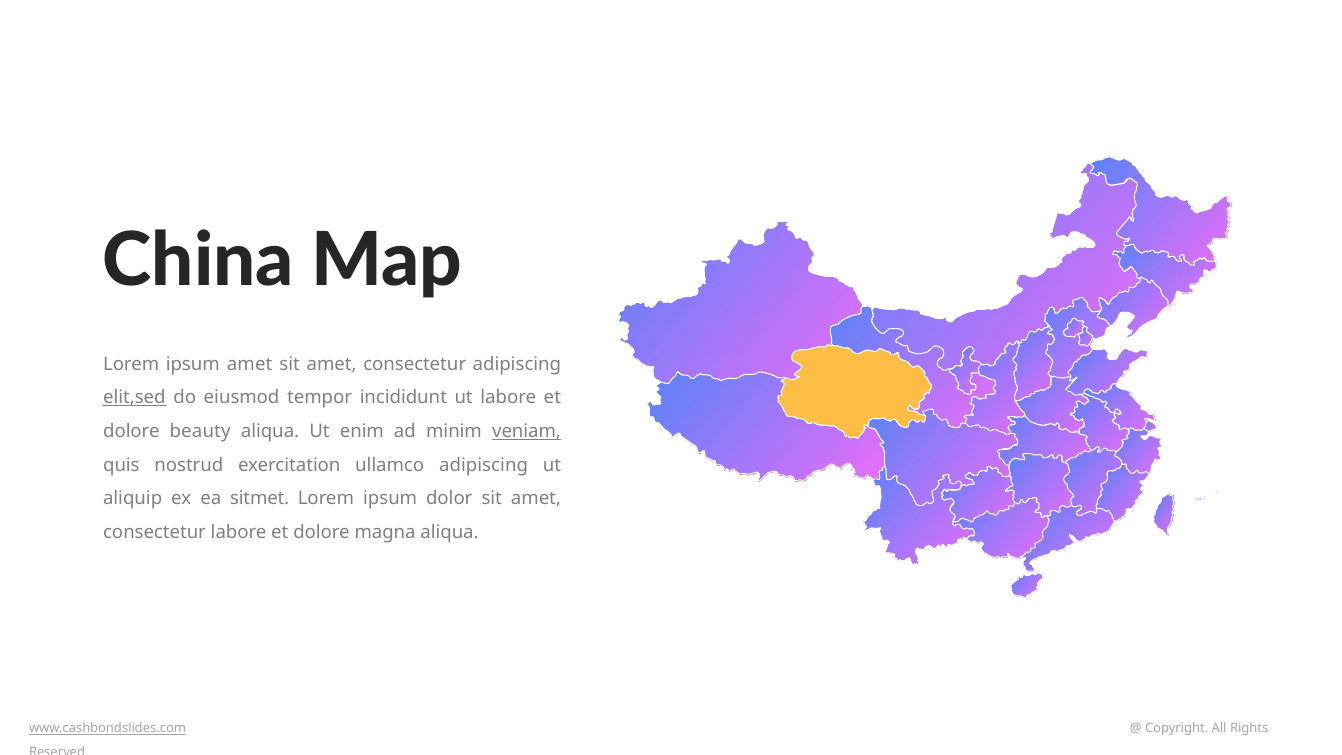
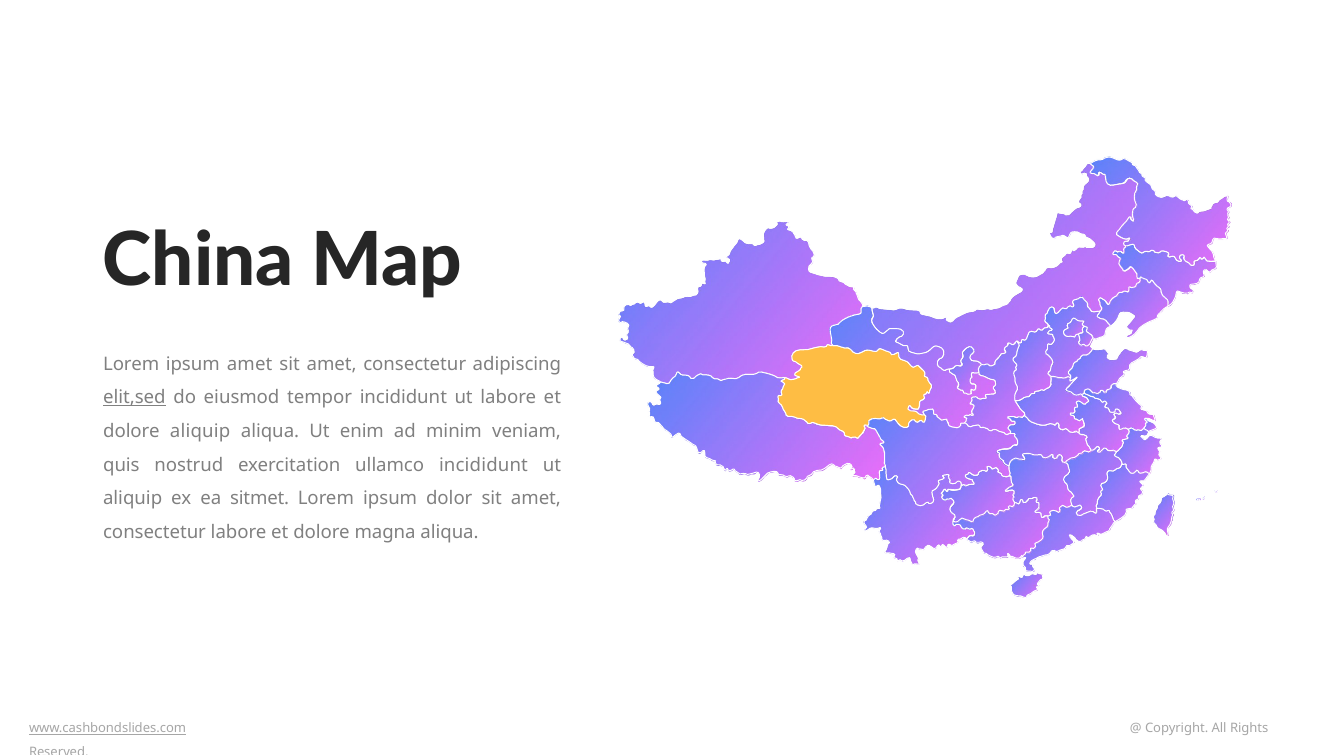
dolore beauty: beauty -> aliquip
veniam underline: present -> none
ullamco adipiscing: adipiscing -> incididunt
